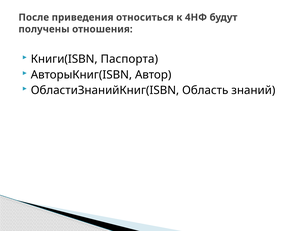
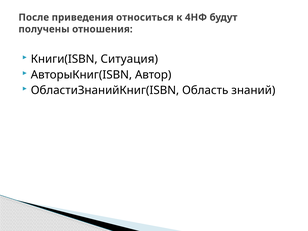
Паспорта: Паспорта -> Ситуация
